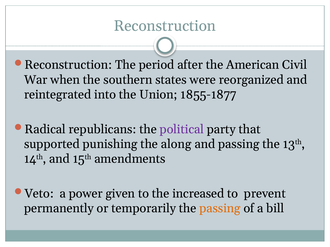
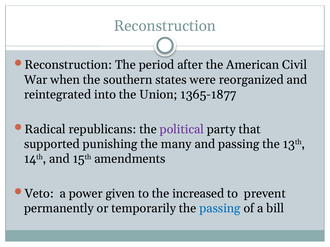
1855-1877: 1855-1877 -> 1365-1877
along: along -> many
passing at (220, 209) colour: orange -> blue
